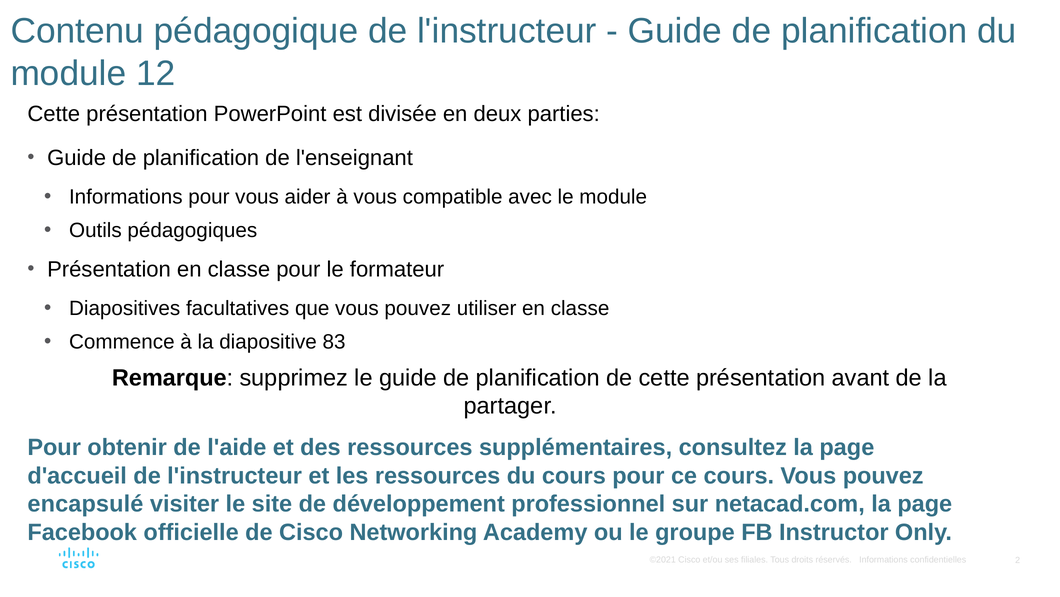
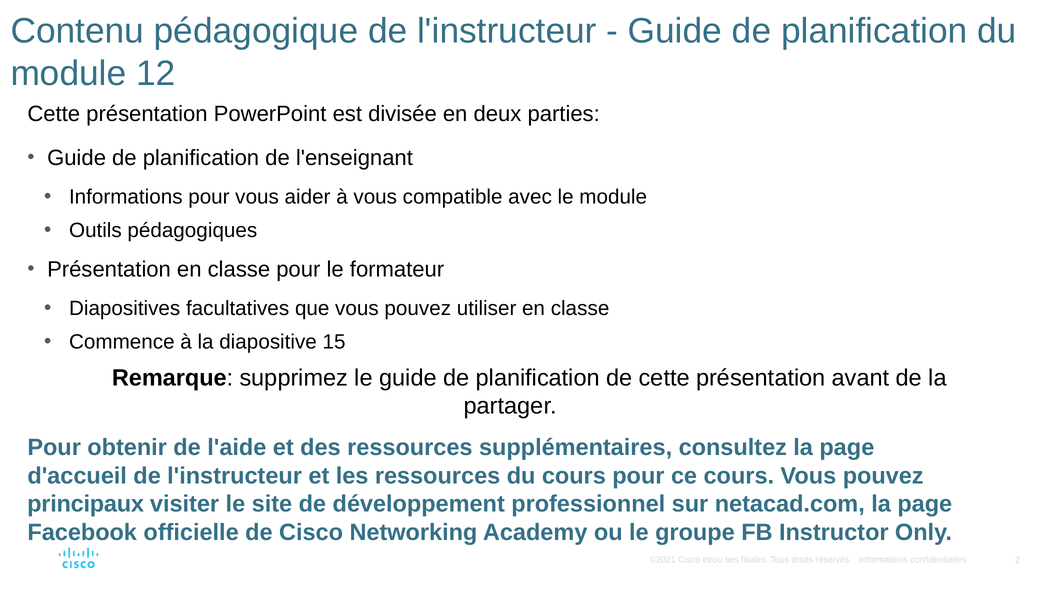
83: 83 -> 15
encapsulé: encapsulé -> principaux
